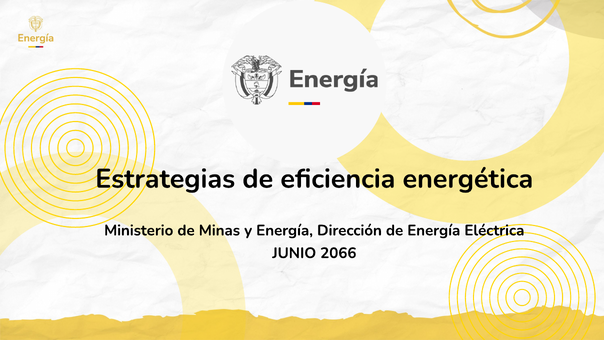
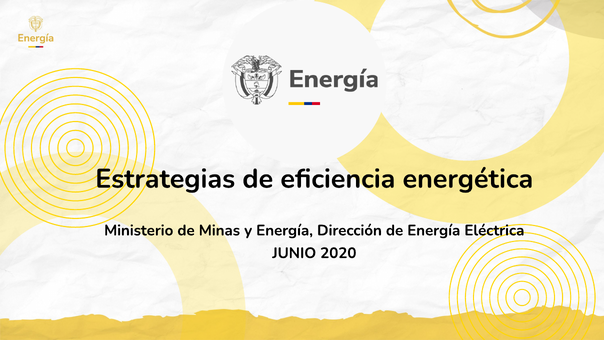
2066: 2066 -> 2020
